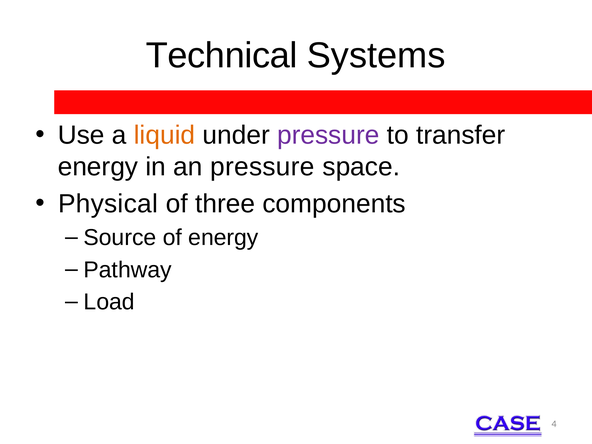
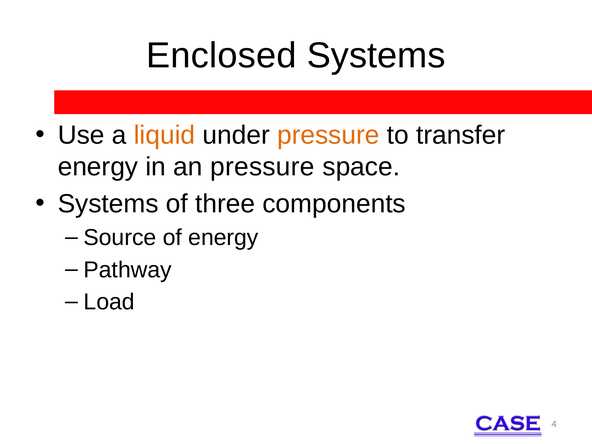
Technical: Technical -> Enclosed
pressure at (328, 135) colour: purple -> orange
Physical at (108, 204): Physical -> Systems
